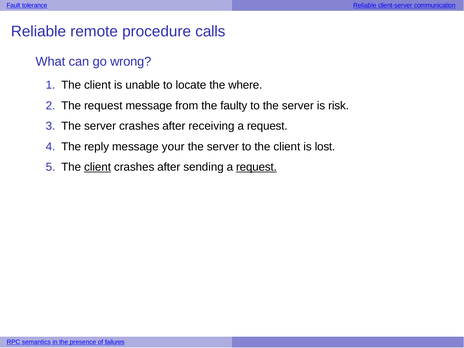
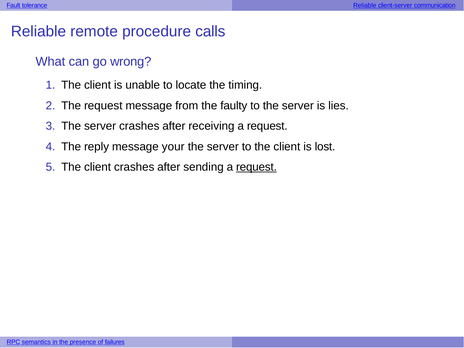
where: where -> timing
risk: risk -> lies
client at (98, 167) underline: present -> none
